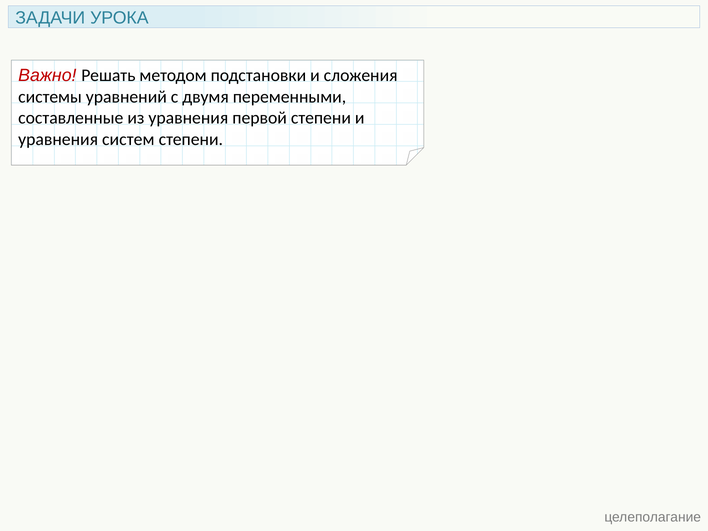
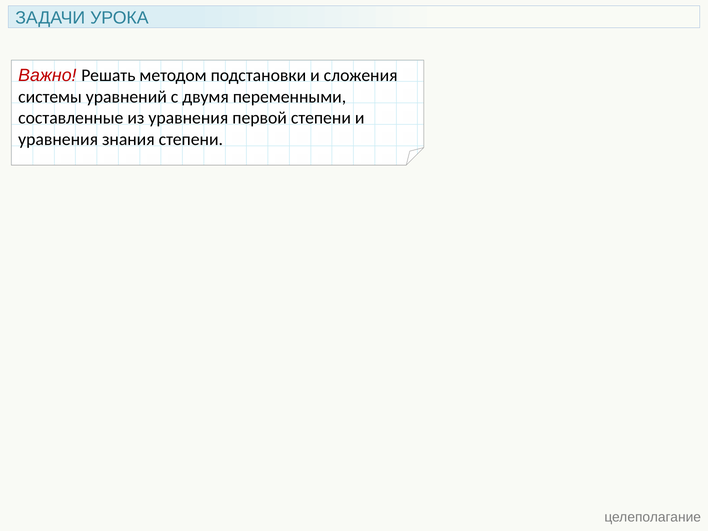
систем: систем -> знания
